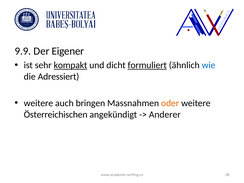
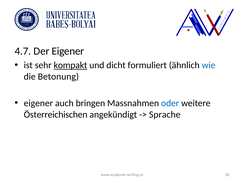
9.9: 9.9 -> 4.7
formuliert underline: present -> none
Adressiert: Adressiert -> Betonung
weitere at (38, 103): weitere -> eigener
oder colour: orange -> blue
Anderer: Anderer -> Sprache
